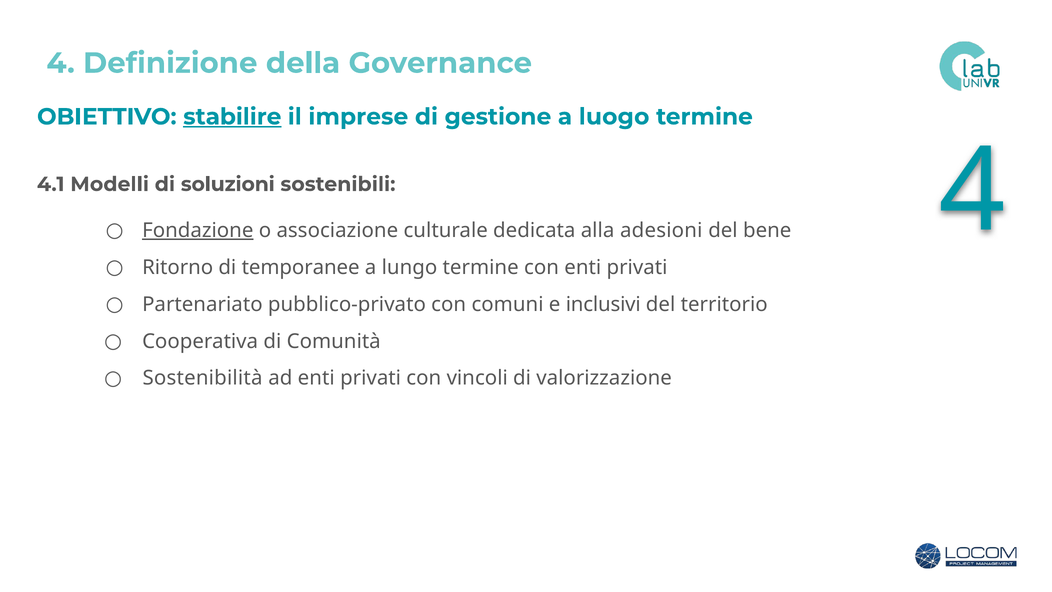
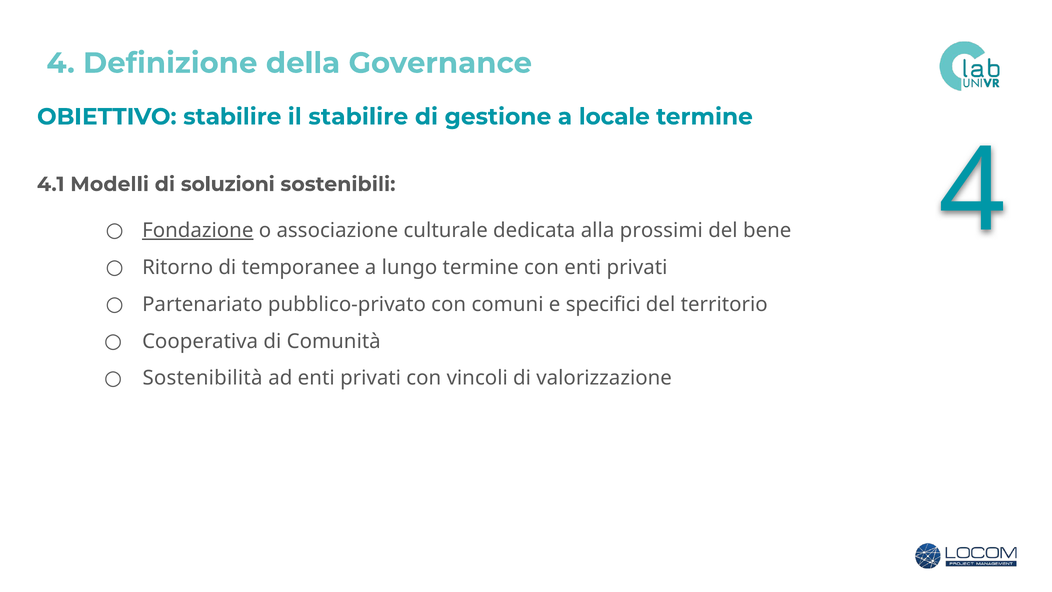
stabilire at (232, 117) underline: present -> none
il imprese: imprese -> stabilire
luogo: luogo -> locale
adesioni: adesioni -> prossimi
inclusivi: inclusivi -> specifici
